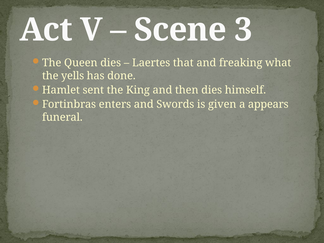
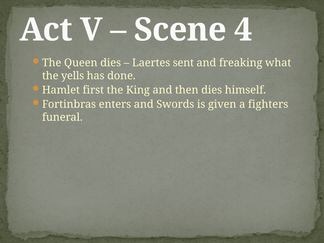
3: 3 -> 4
that: that -> sent
sent: sent -> first
appears: appears -> fighters
